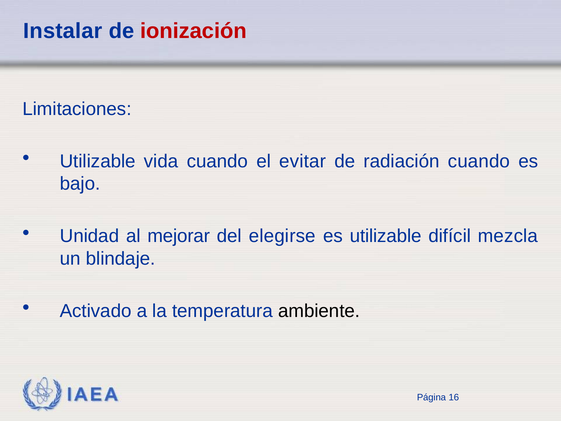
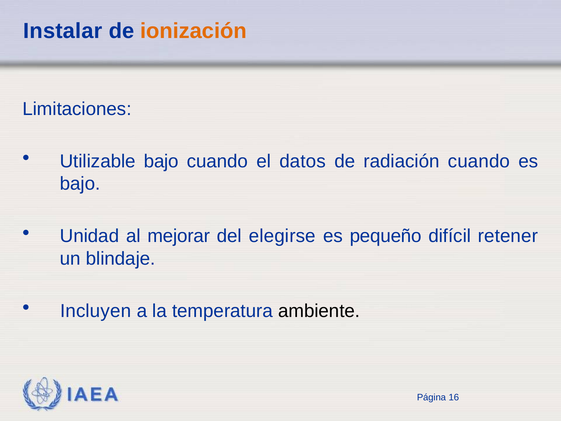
ionización colour: red -> orange
Utilizable vida: vida -> bajo
evitar: evitar -> datos
es utilizable: utilizable -> pequeño
mezcla: mezcla -> retener
Activado: Activado -> Incluyen
